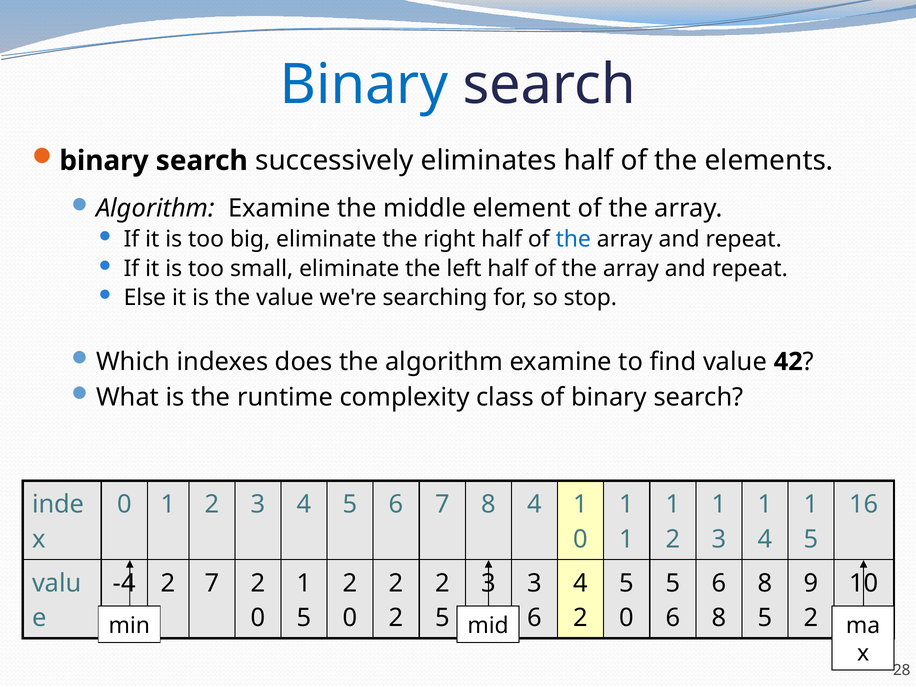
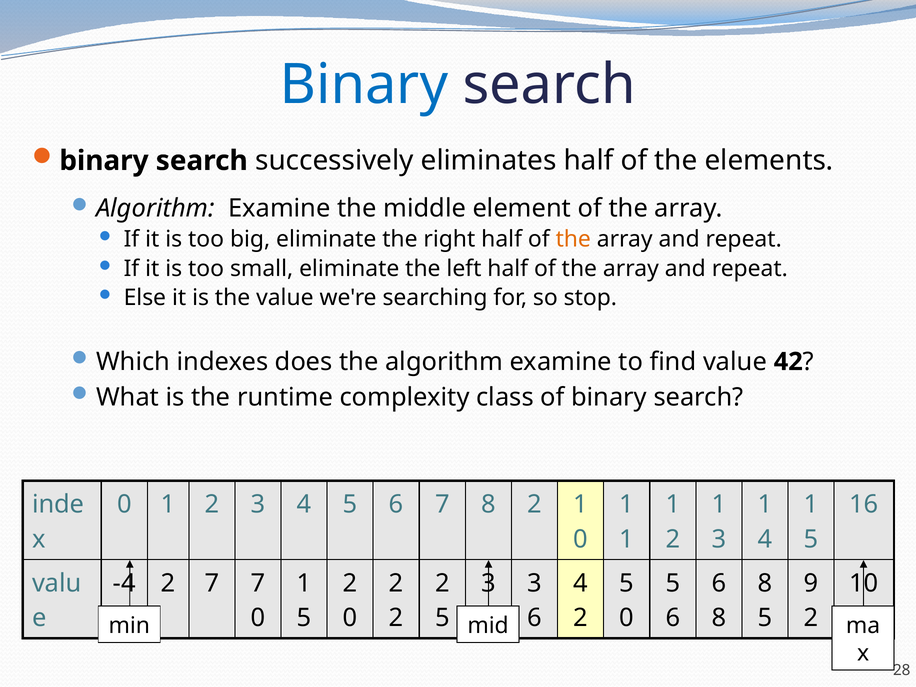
the at (573, 239) colour: blue -> orange
8 4: 4 -> 2
7 2: 2 -> 7
